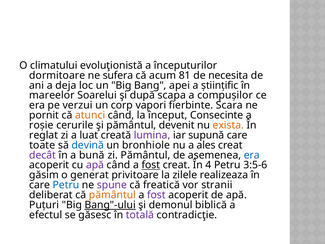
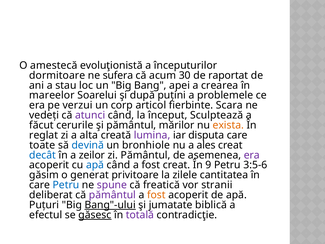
climatului: climatului -> amestecă
81: 81 -> 30
necesita: necesita -> raportat
deja: deja -> stau
științific: științific -> crearea
scapa: scapa -> puțini
compușilor: compușilor -> problemele
vapori: vapori -> articol
pornit: pornit -> vedeți
atunci colour: orange -> purple
Consecinte: Consecinte -> Sculptează
roșie: roșie -> făcut
devenit: devenit -> mărilor
luat: luat -> alta
supună: supună -> disputa
decât colour: purple -> blue
bună: bună -> zeilor
era at (252, 155) colour: blue -> purple
apă at (95, 165) colour: purple -> blue
fost at (151, 165) underline: present -> none
4: 4 -> 9
realizeaza: realizeaza -> cantitatea
pământul at (112, 195) colour: orange -> purple
fost at (156, 195) colour: purple -> orange
demonul: demonul -> jumatate
găsesc underline: none -> present
